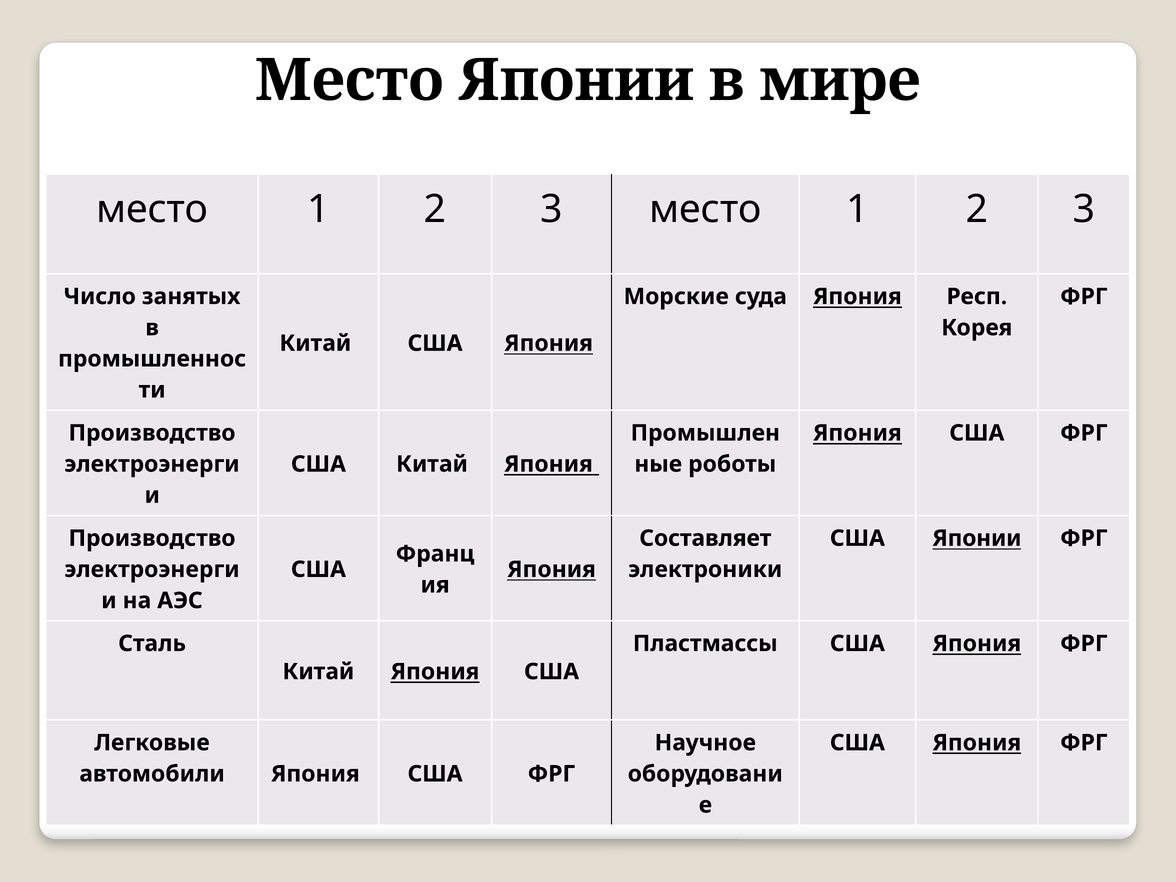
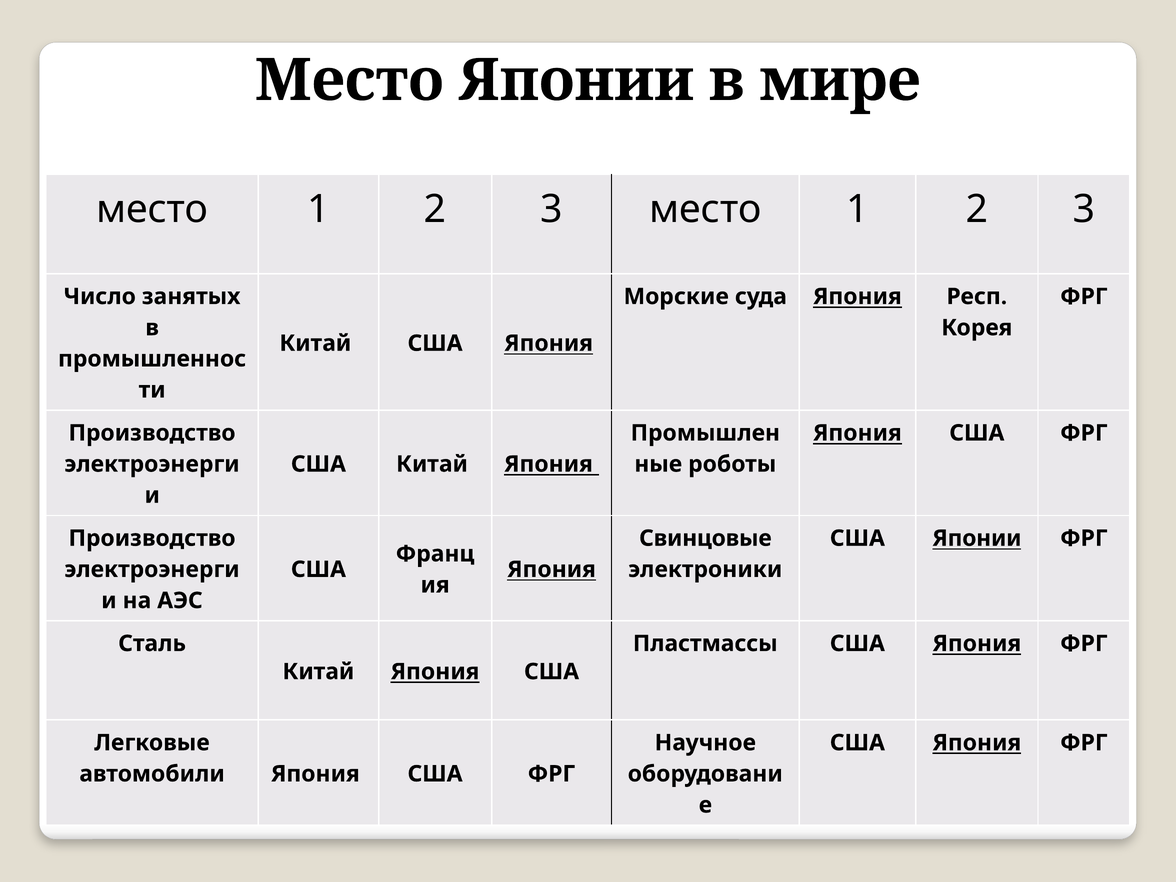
Составляет: Составляет -> Свинцовые
